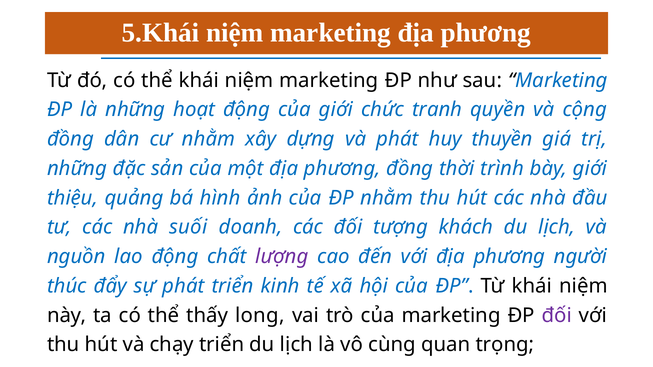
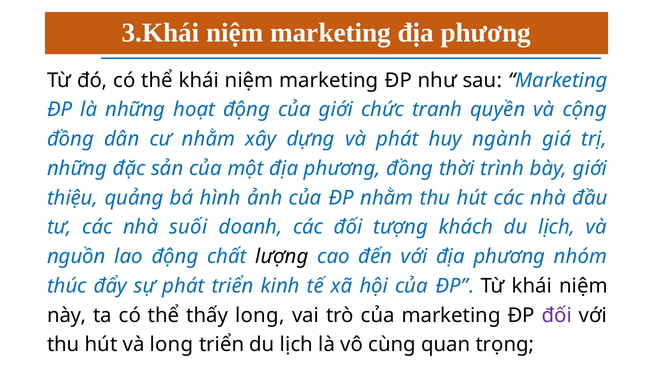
5.Khái: 5.Khái -> 3.Khái
thuyền: thuyền -> ngành
lượng colour: purple -> black
người: người -> nhóm
và chạy: chạy -> long
